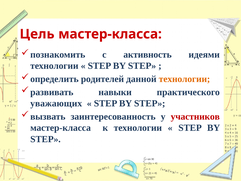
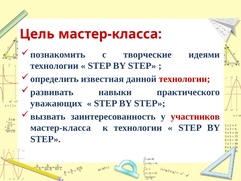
активность: активность -> творческие
родителей: родителей -> известная
технологии at (184, 79) colour: orange -> red
